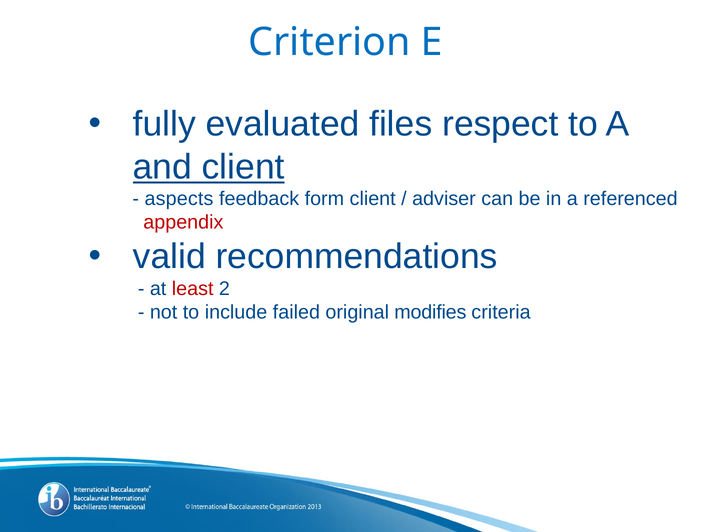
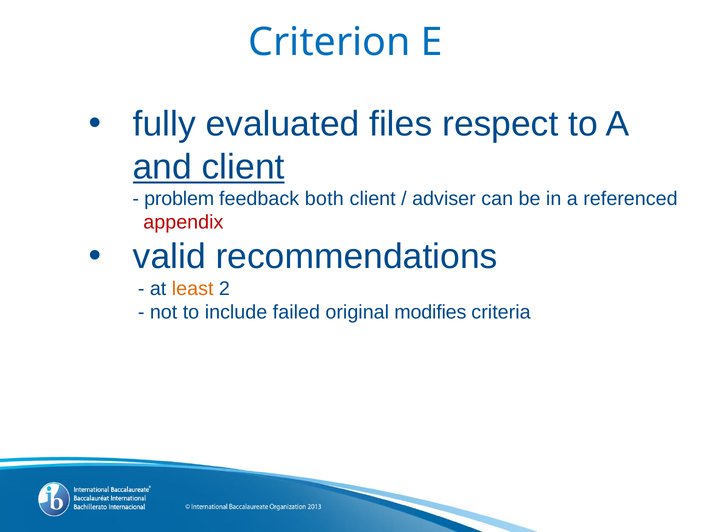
aspects: aspects -> problem
form: form -> both
least colour: red -> orange
